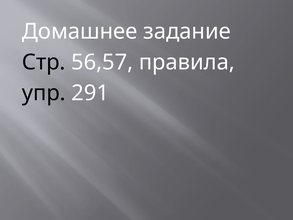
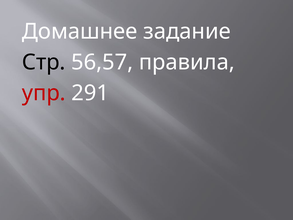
упр colour: black -> red
